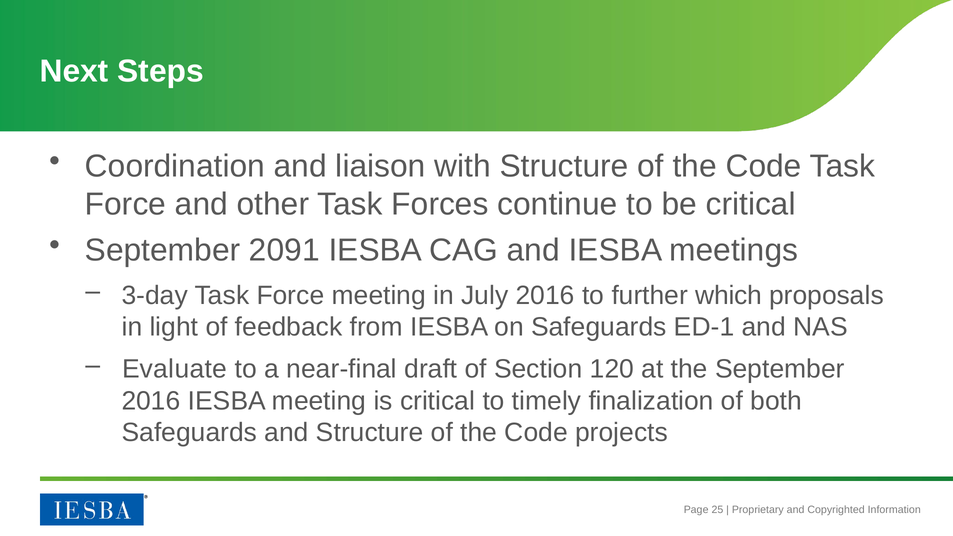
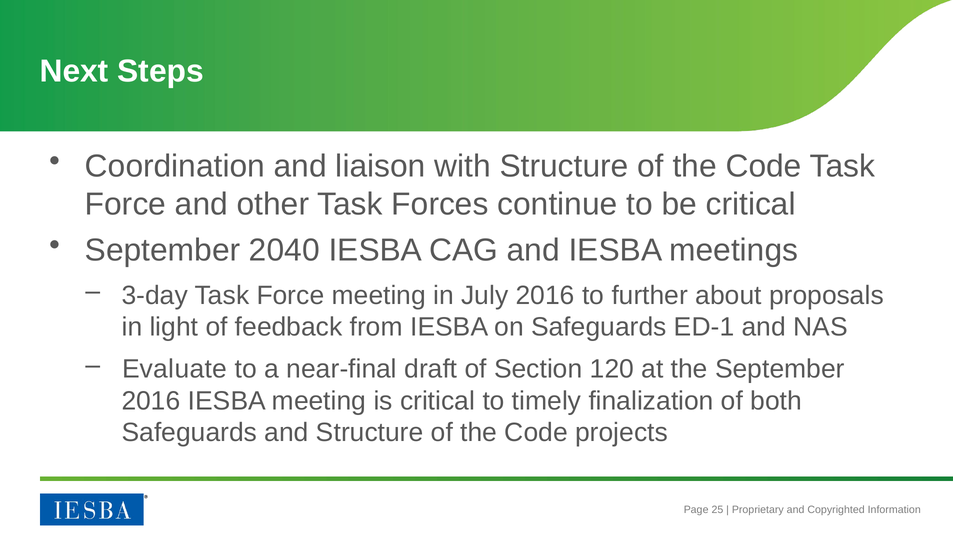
2091: 2091 -> 2040
which: which -> about
